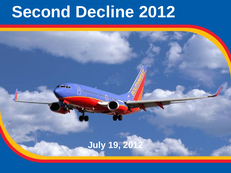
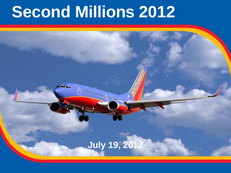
Decline: Decline -> Millions
